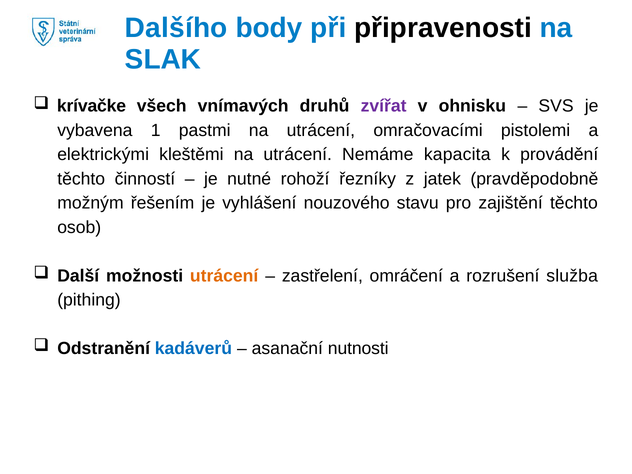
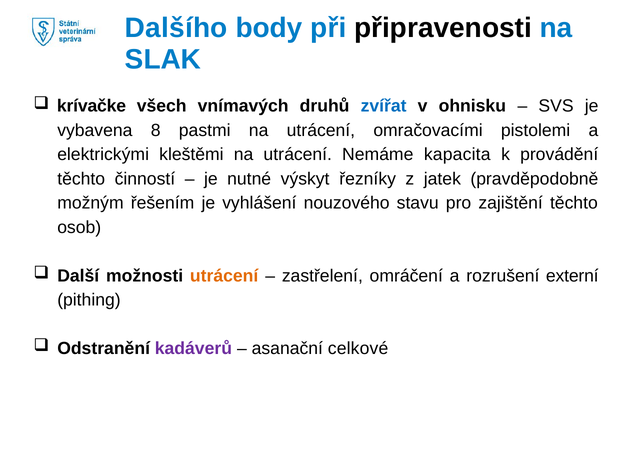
zvířat colour: purple -> blue
1: 1 -> 8
rohoží: rohoží -> výskyt
služba: služba -> externí
kadáverů colour: blue -> purple
nutnosti: nutnosti -> celkové
